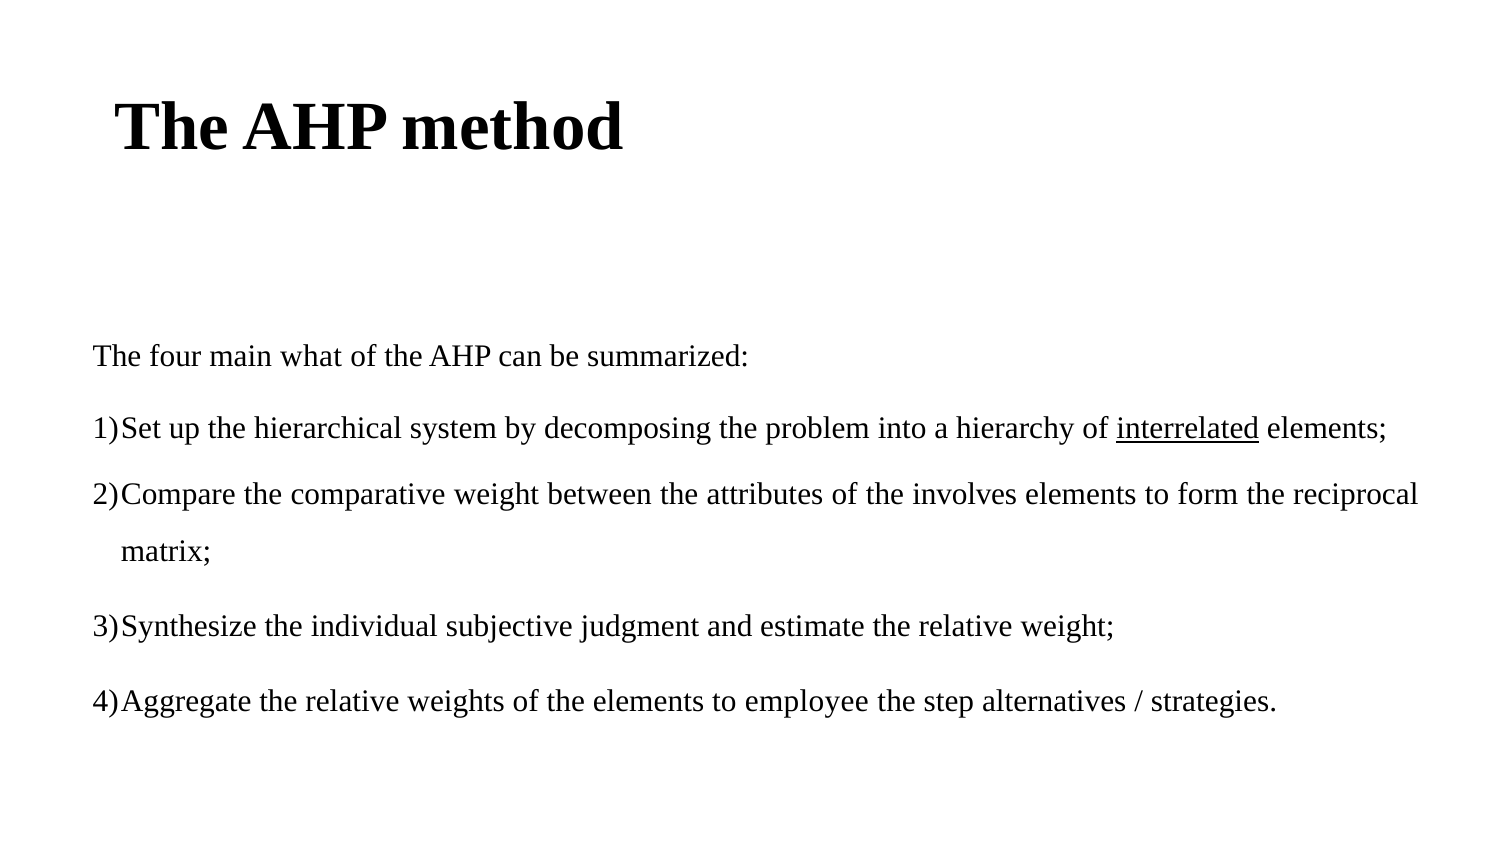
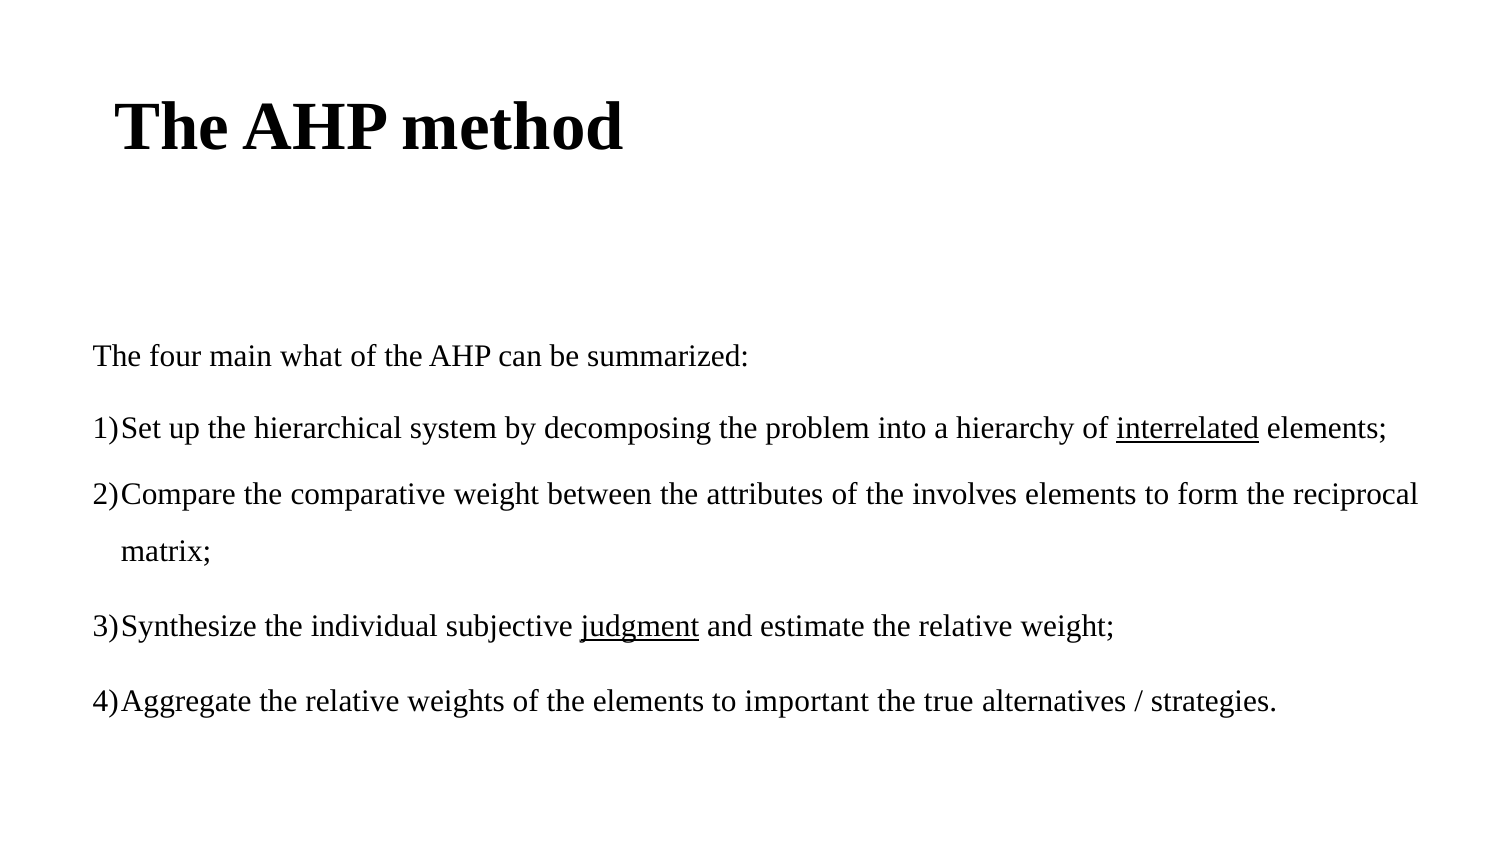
judgment underline: none -> present
employee: employee -> important
step: step -> true
